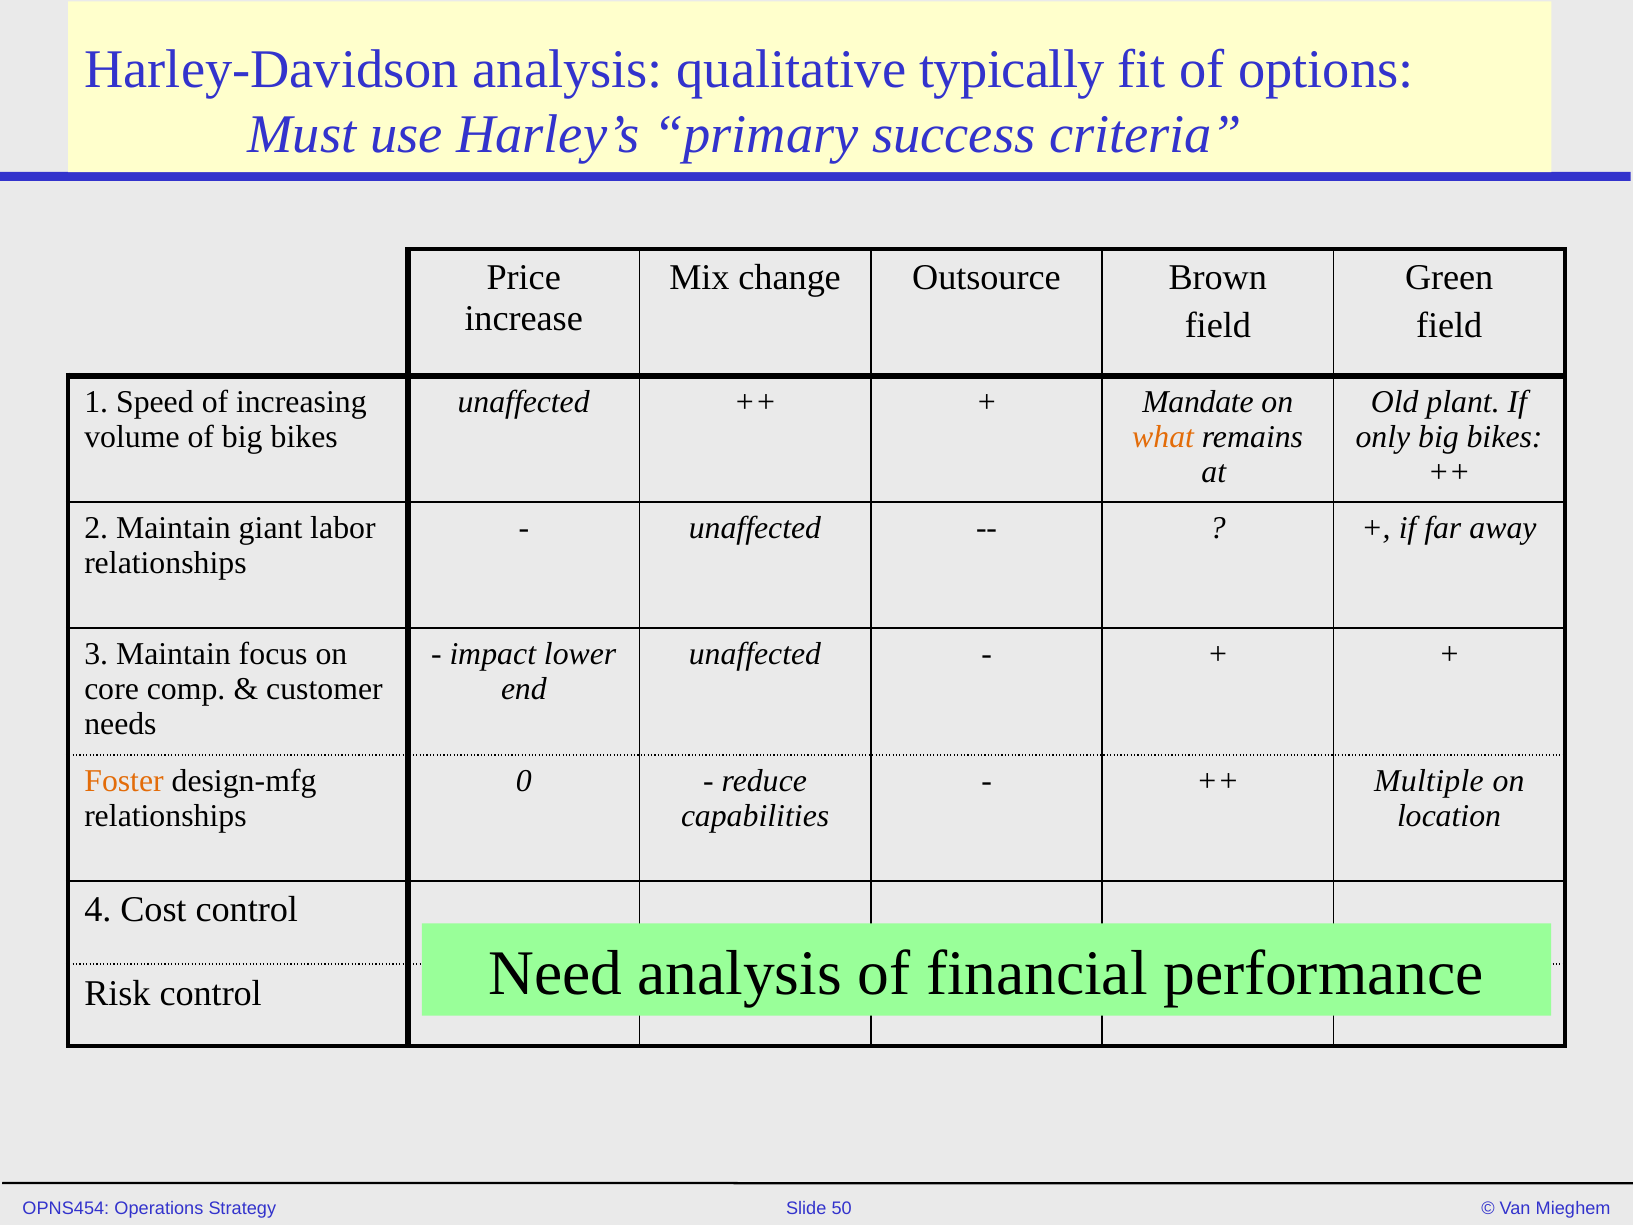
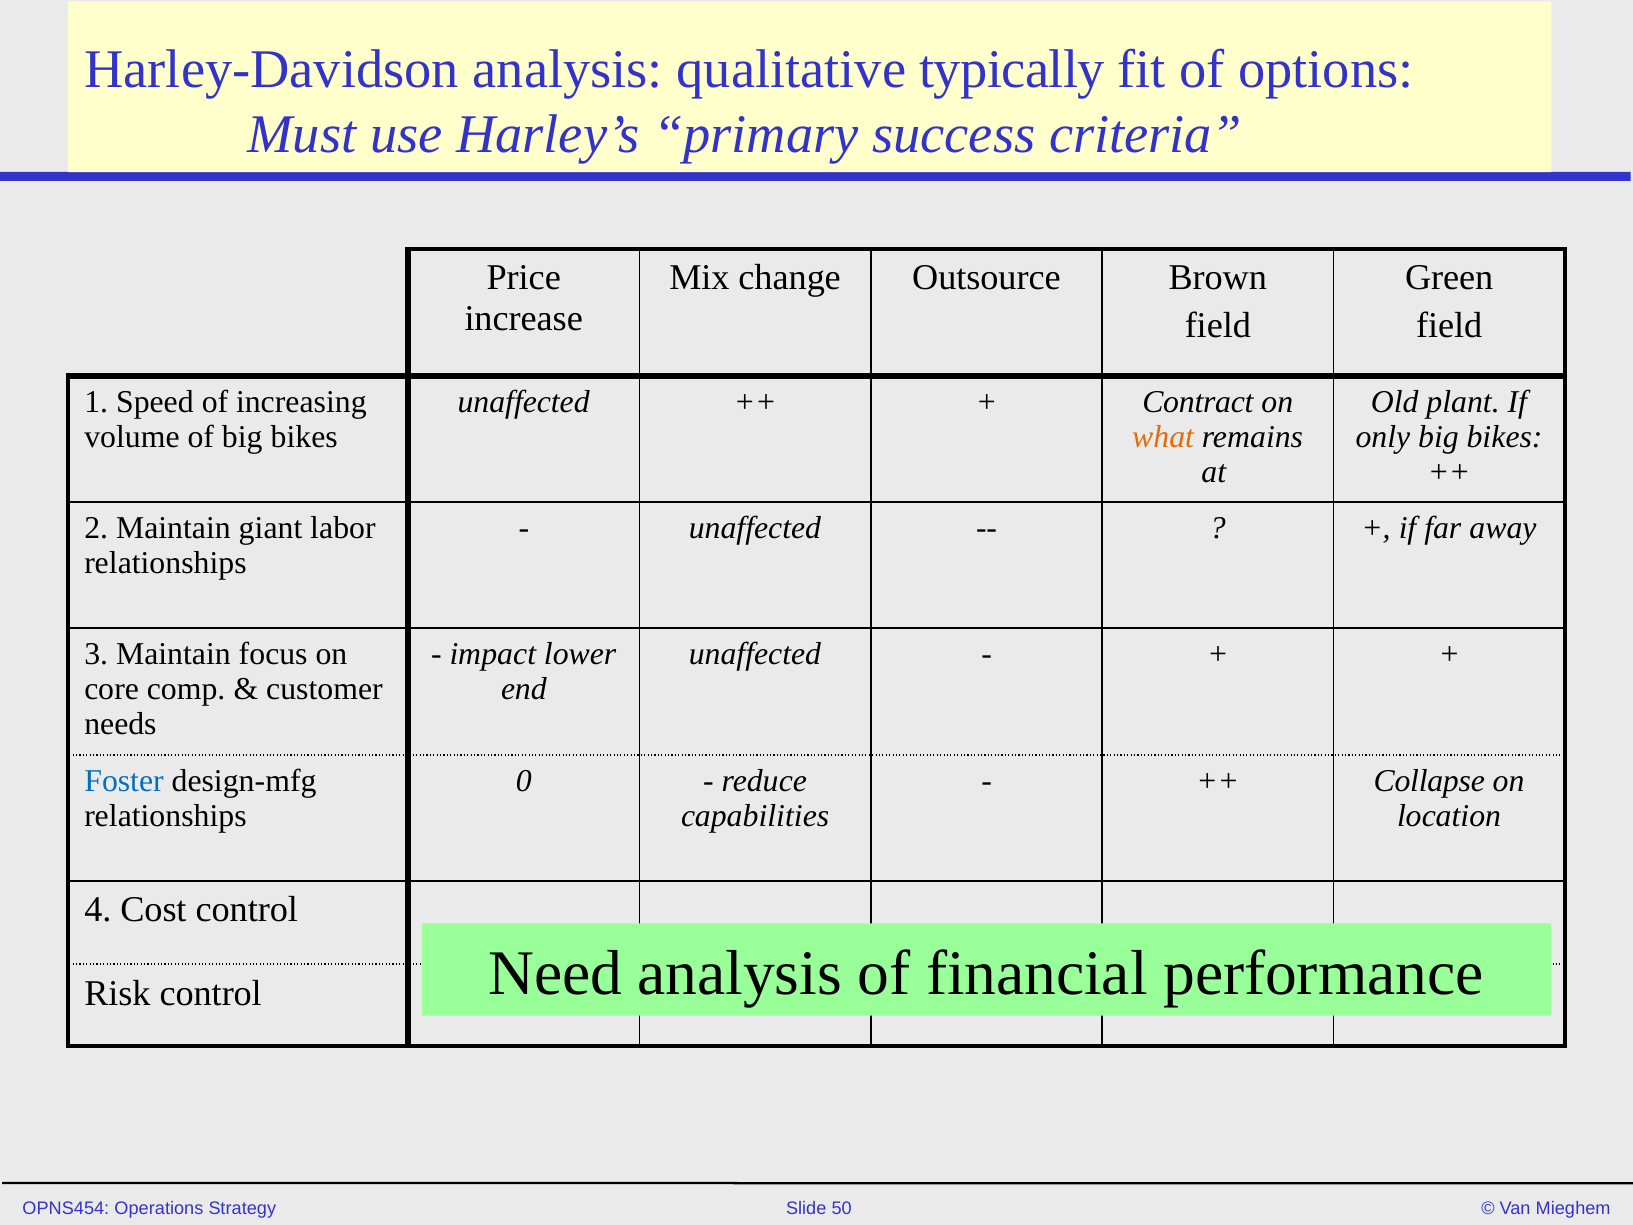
Mandate: Mandate -> Contract
Foster colour: orange -> blue
Multiple: Multiple -> Collapse
